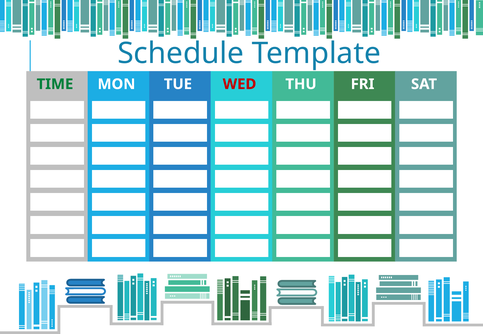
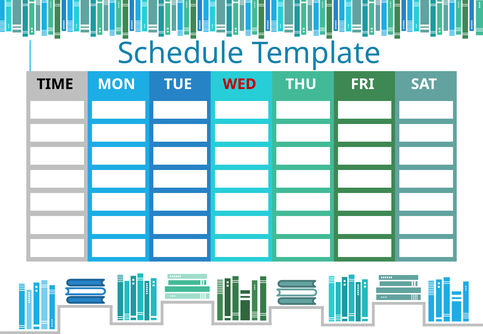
TIME colour: green -> black
